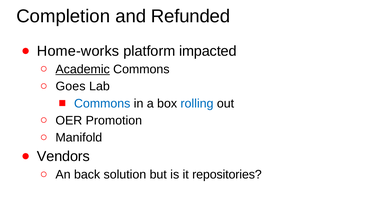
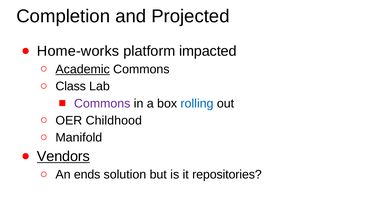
Refunded: Refunded -> Projected
Goes: Goes -> Class
Commons at (102, 103) colour: blue -> purple
Promotion: Promotion -> Childhood
Vendors underline: none -> present
back: back -> ends
